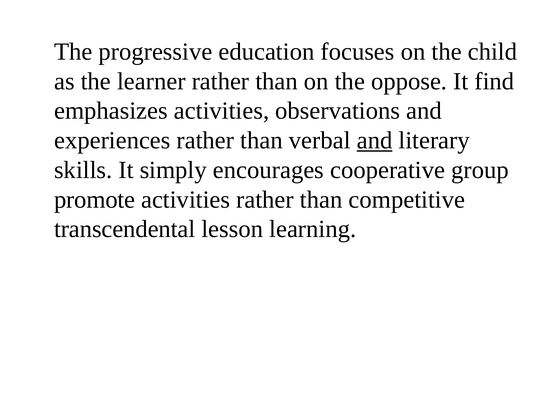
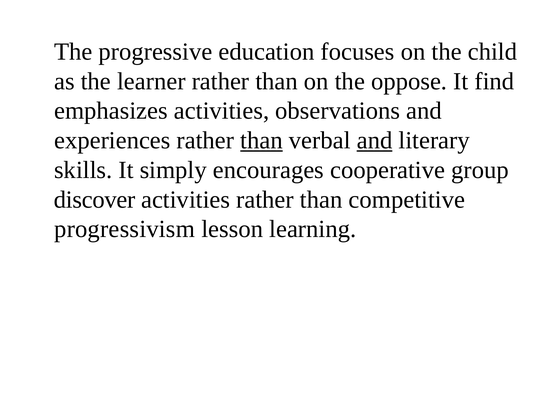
than at (262, 141) underline: none -> present
promote: promote -> discover
transcendental: transcendental -> progressivism
